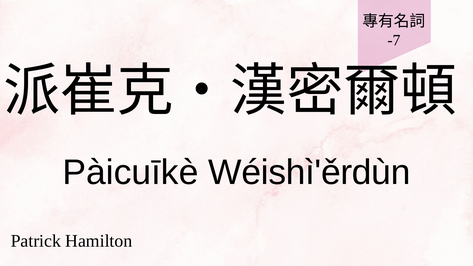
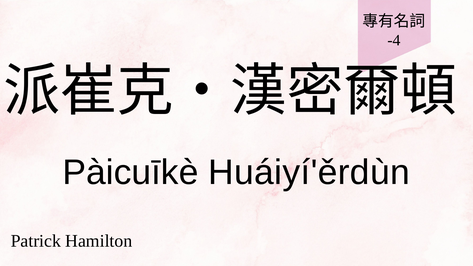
-7: -7 -> -4
Wéishì'ěrdùn: Wéishì'ěrdùn -> Huáiyí'ěrdùn
